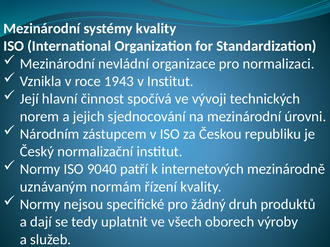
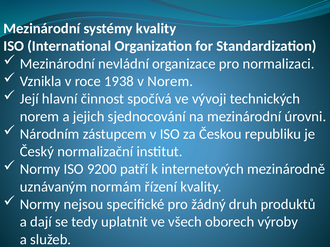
1943: 1943 -> 1938
v Institut: Institut -> Norem
9040: 9040 -> 9200
